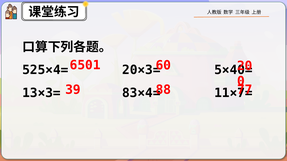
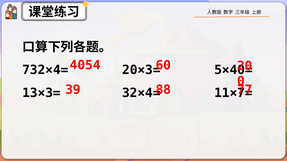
6501: 6501 -> 4054
525×4=: 525×4= -> 732×4=
83×4=: 83×4= -> 32×4=
